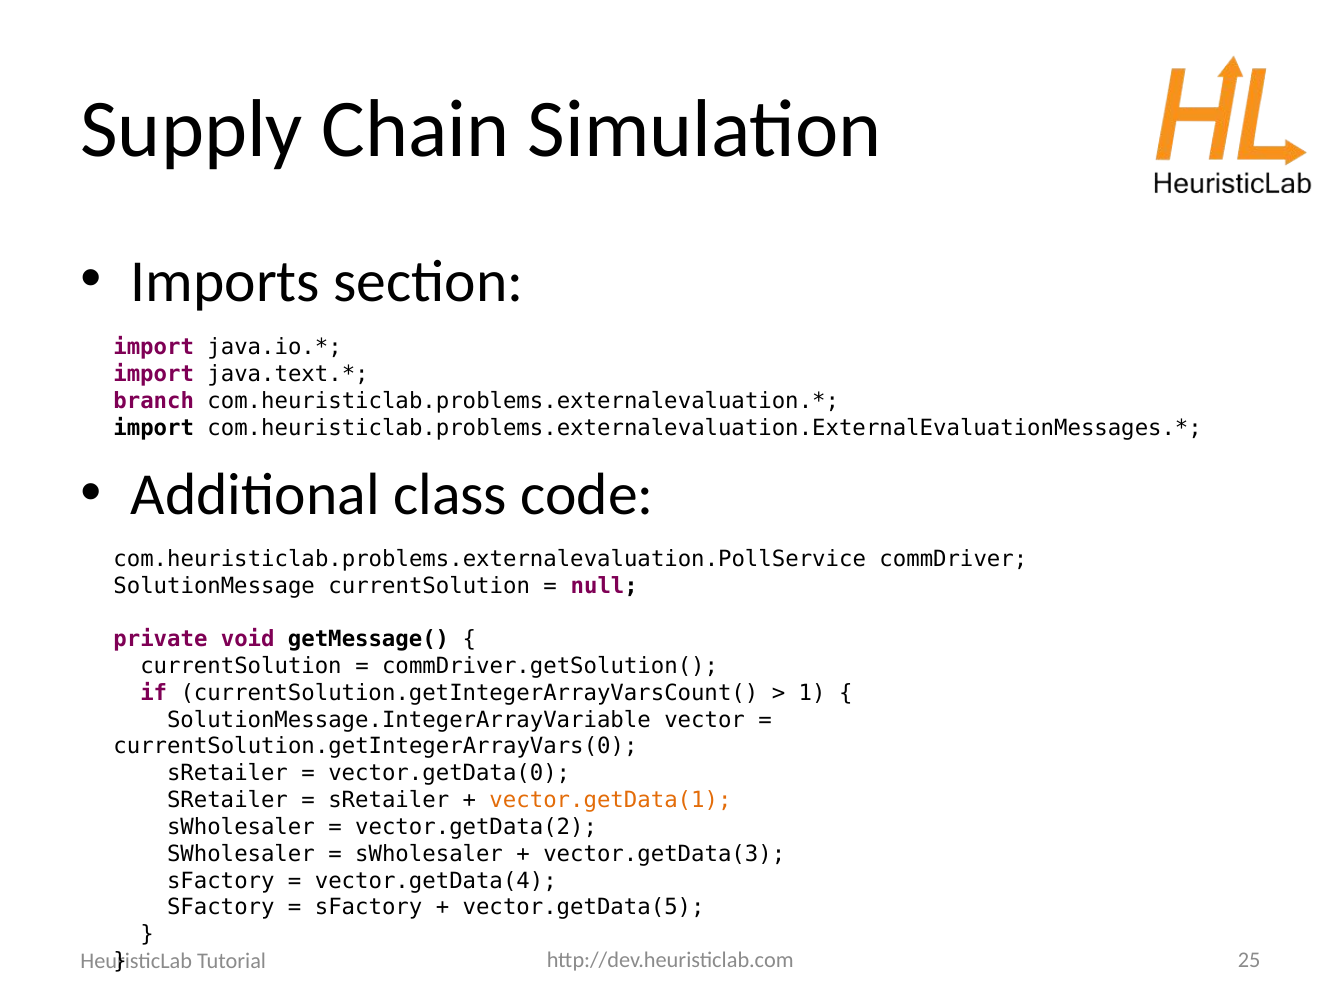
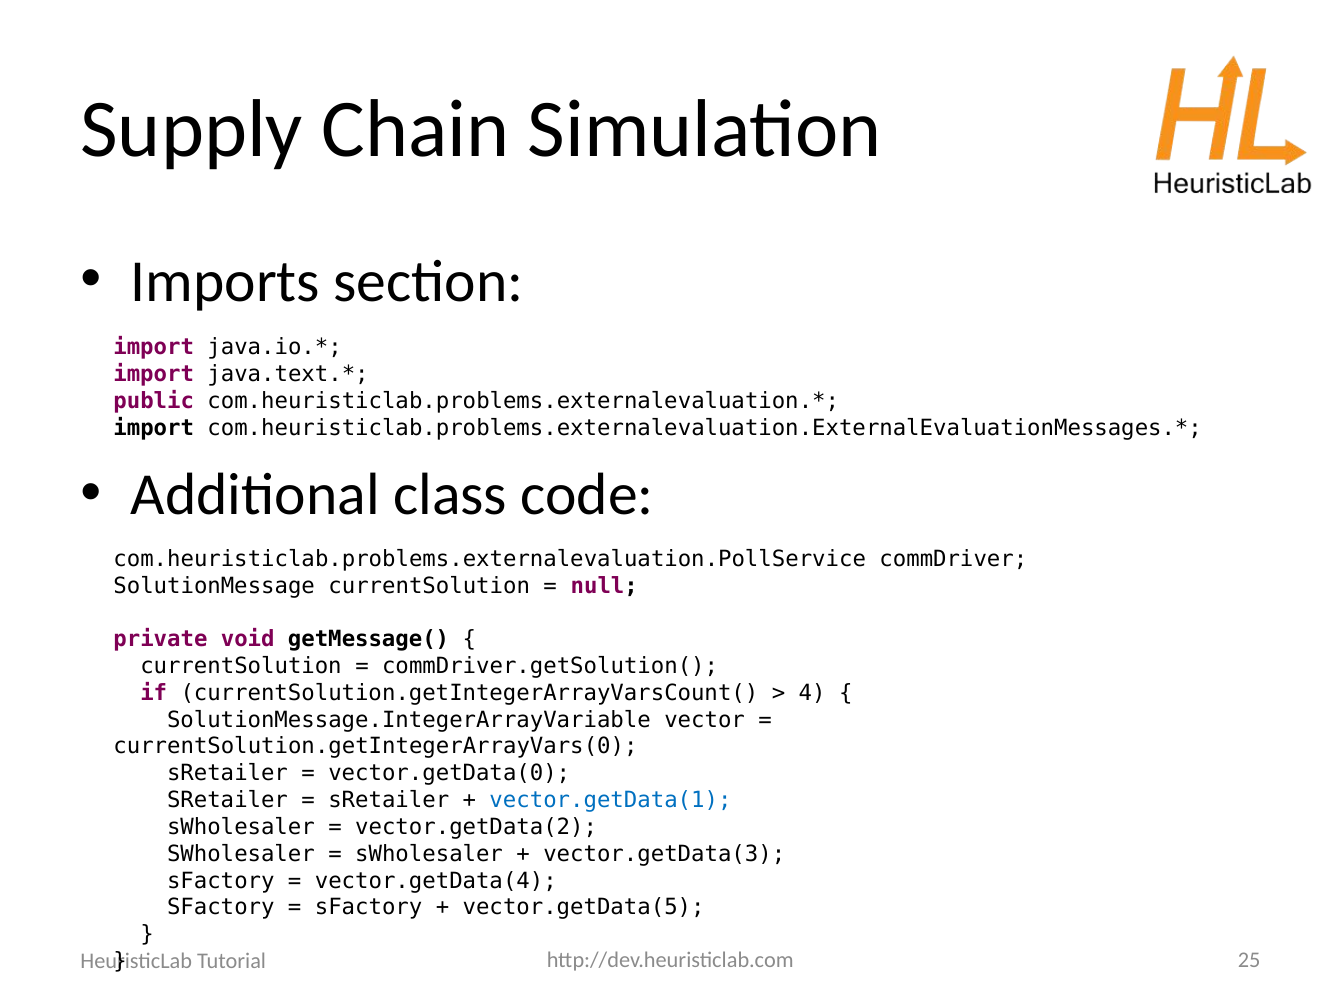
branch: branch -> public
1: 1 -> 4
vector.getData(1 colour: orange -> blue
